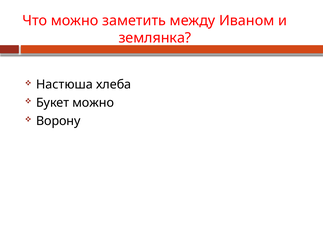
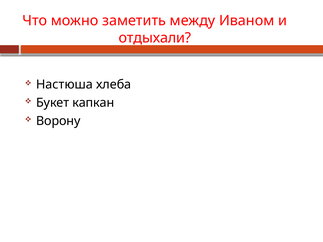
землянка: землянка -> отдыхали
Букет можно: можно -> капкан
